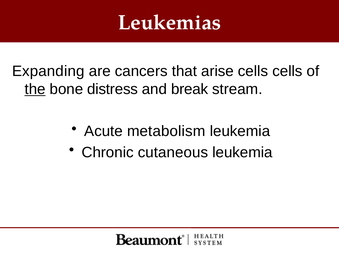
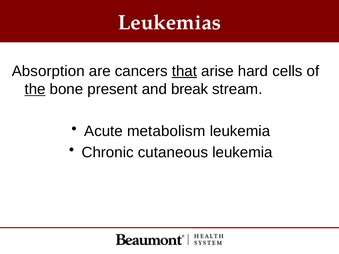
Expanding: Expanding -> Absorption
that underline: none -> present
arise cells: cells -> hard
distress: distress -> present
